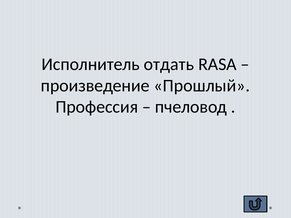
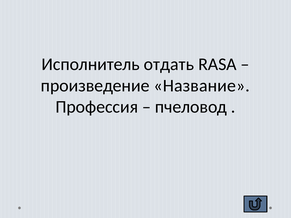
Прошлый: Прошлый -> Название
